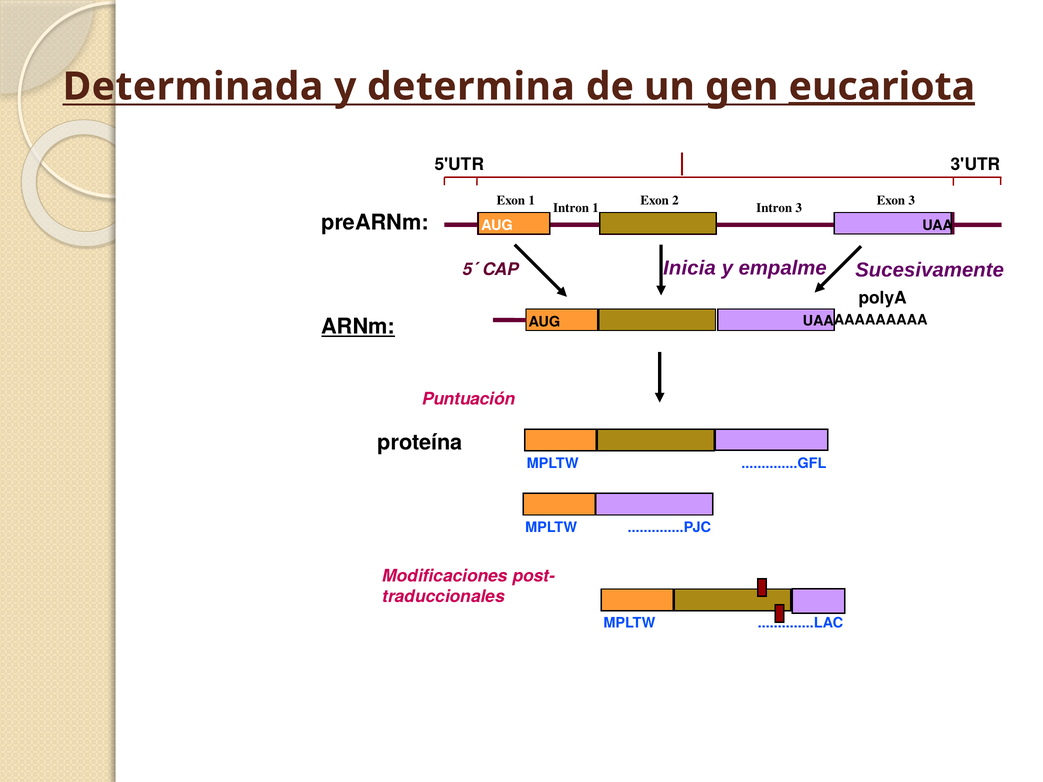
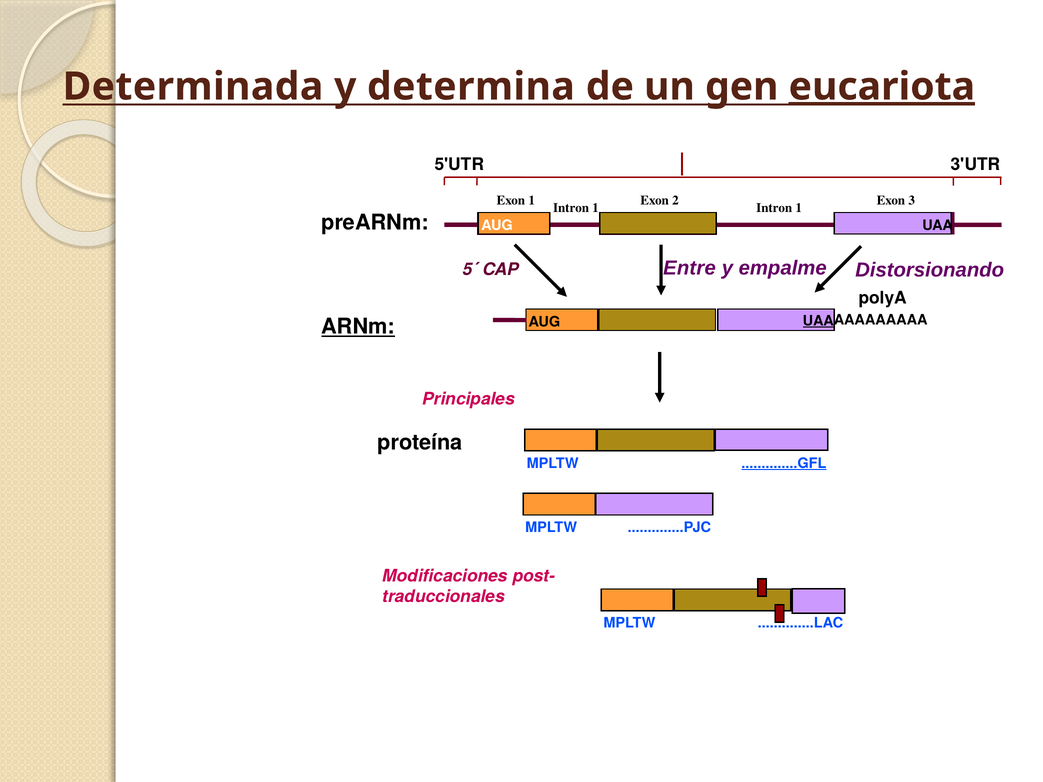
1 Intron 3: 3 -> 1
Inicia: Inicia -> Entre
Sucesivamente: Sucesivamente -> Distorsionando
UAA at (818, 321) underline: none -> present
Puntuación: Puntuación -> Principales
..............GFL underline: none -> present
